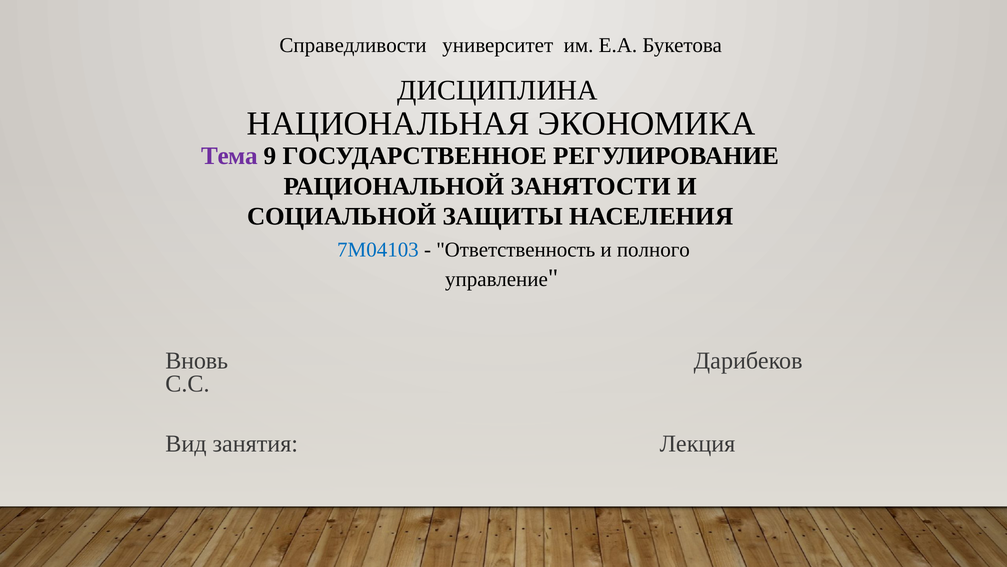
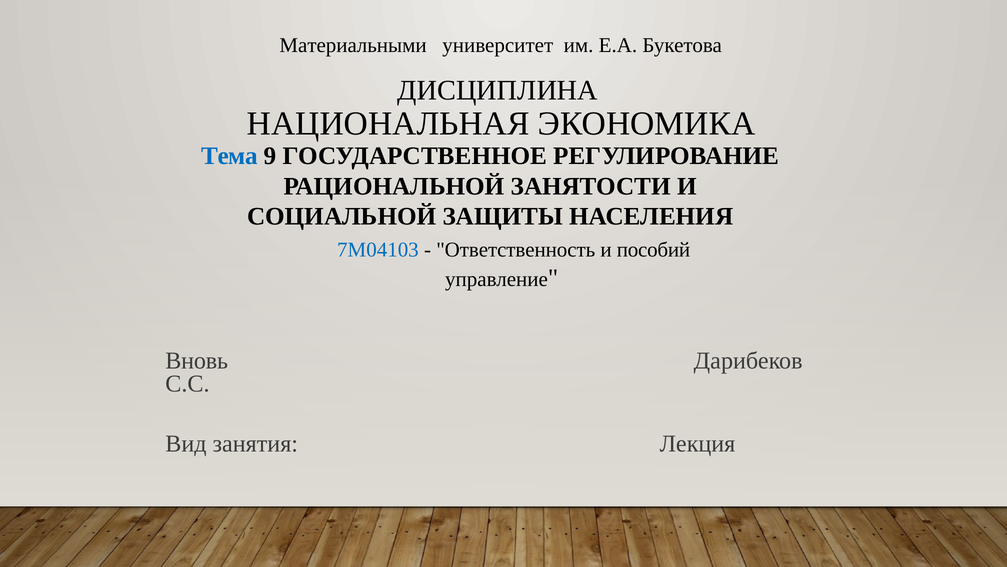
Справедливости: Справедливости -> Материальными
Тема colour: purple -> blue
полного: полного -> пособий
